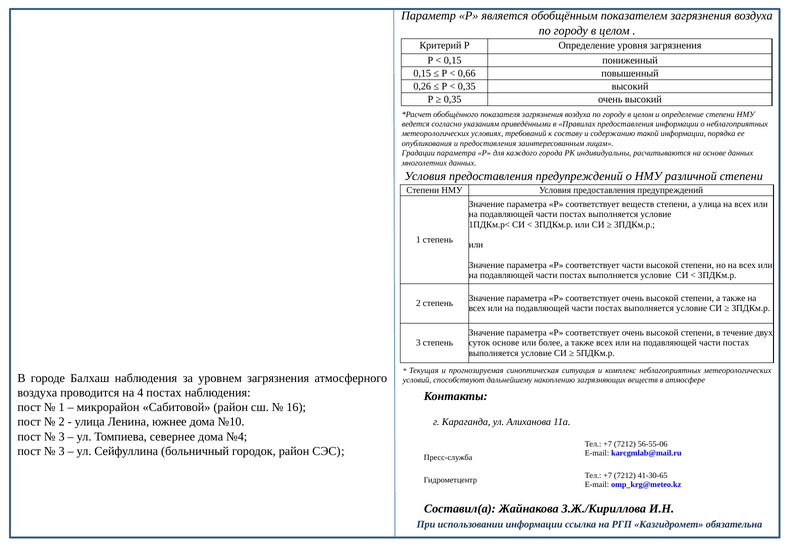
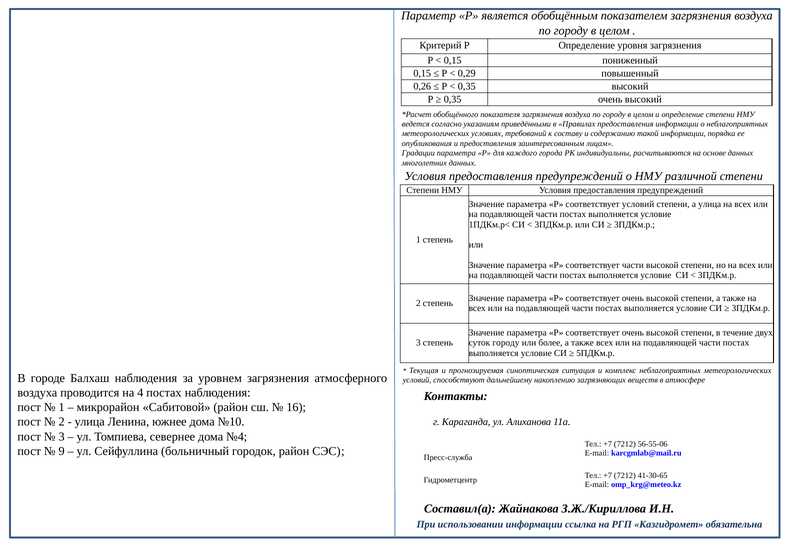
0,66: 0,66 -> 0,29
соответствует веществ: веществ -> условий
суток основе: основе -> городу
3 at (62, 451): 3 -> 9
